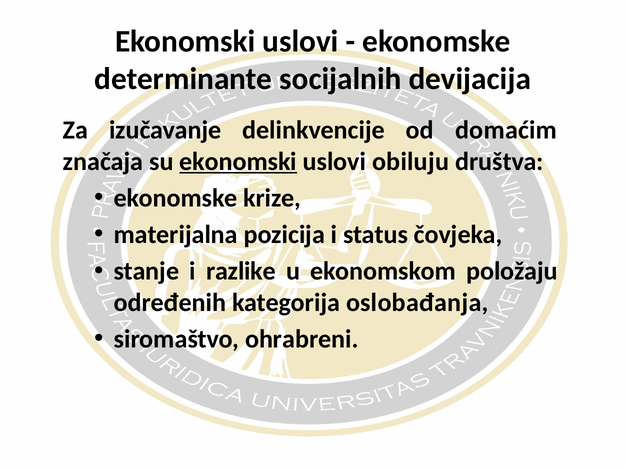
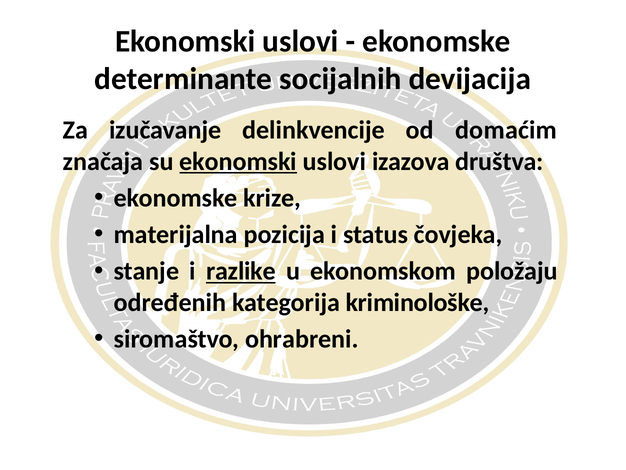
obiluju: obiluju -> izazova
razlike underline: none -> present
oslobađanja: oslobađanja -> kriminološke
